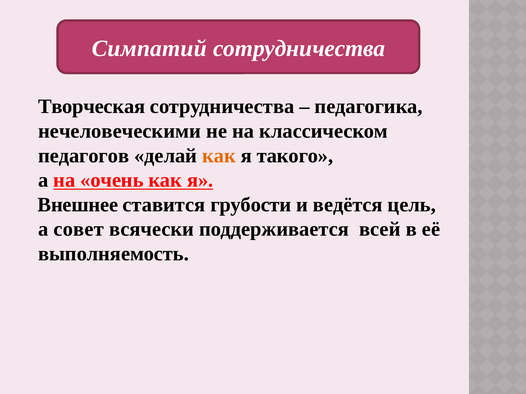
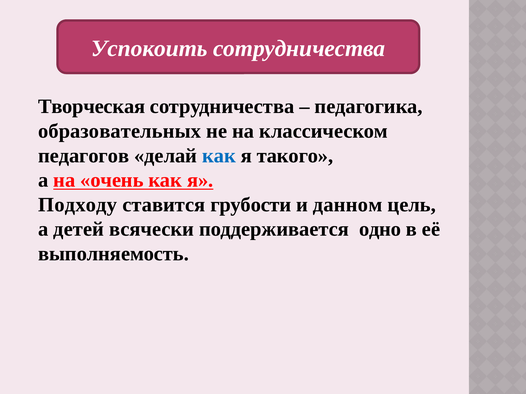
Симпатий: Симпатий -> Успокоить
нечеловеческими: нечеловеческими -> образовательных
как at (219, 156) colour: orange -> blue
Внешнее: Внешнее -> Подходу
ведётся: ведётся -> данном
совет: совет -> детей
всей: всей -> одно
